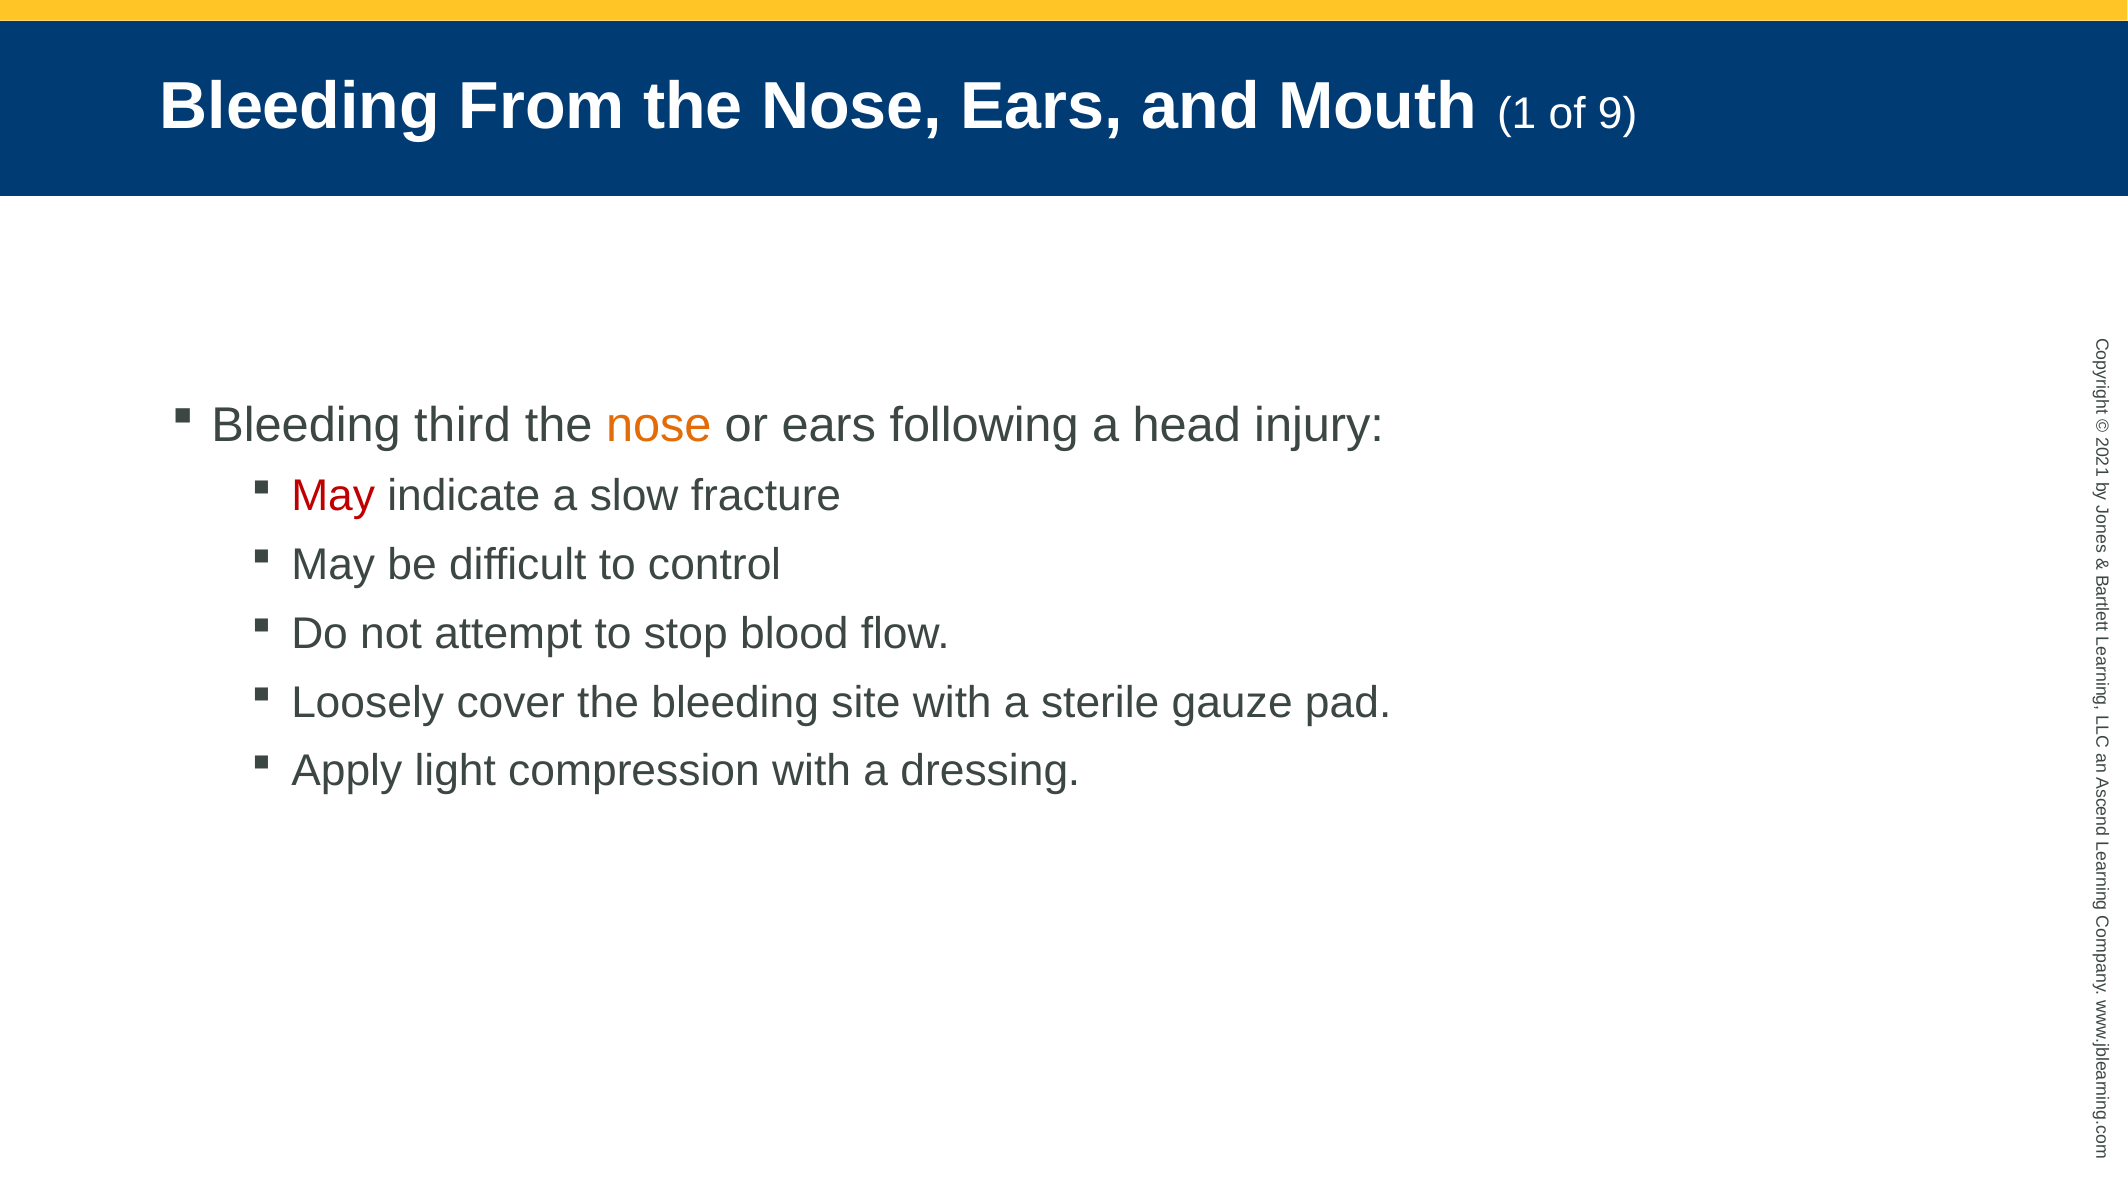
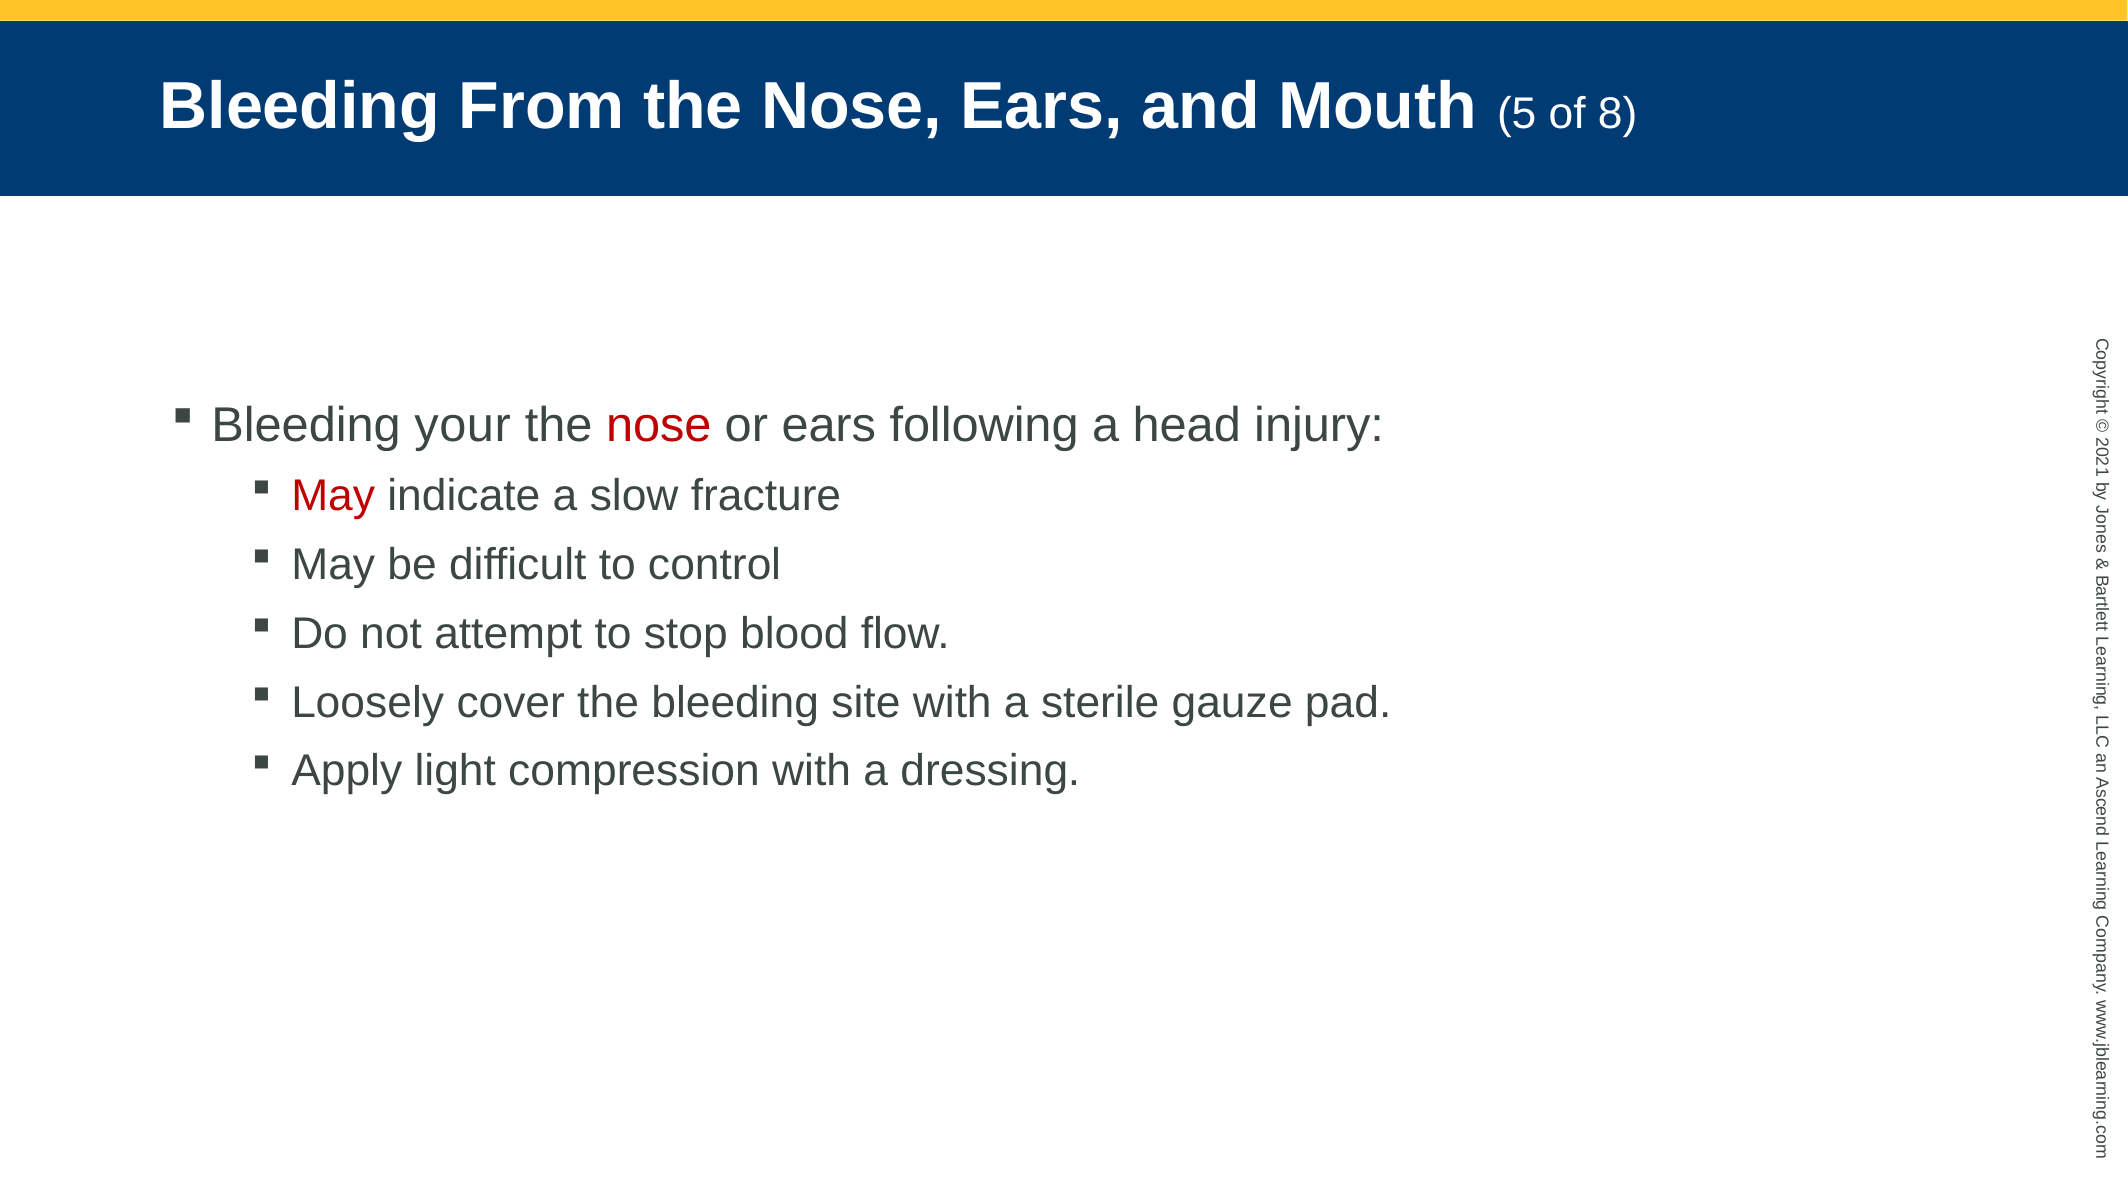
Mouth 1: 1 -> 5
9: 9 -> 8
third: third -> your
nose at (659, 425) colour: orange -> red
